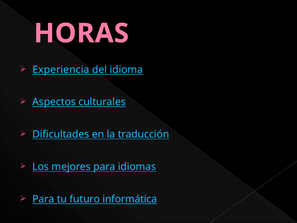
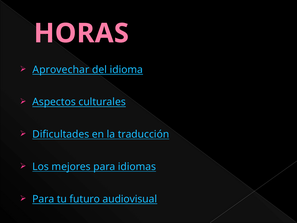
Experiencia: Experiencia -> Aprovechar
informática: informática -> audiovisual
